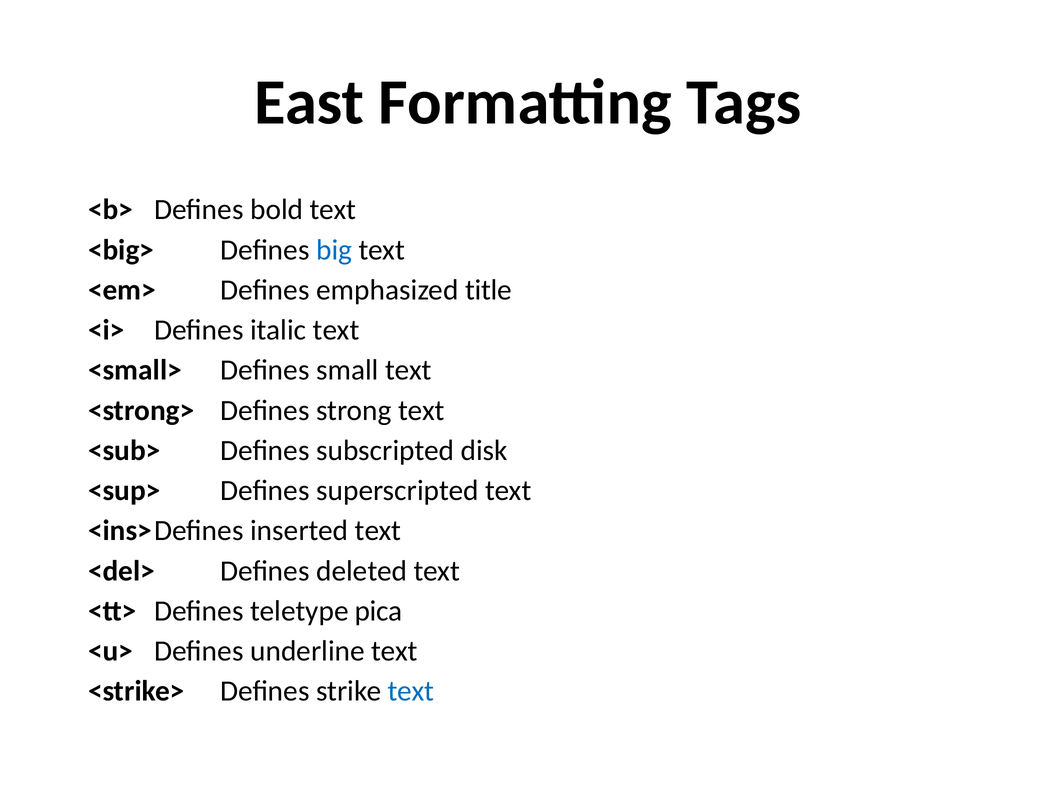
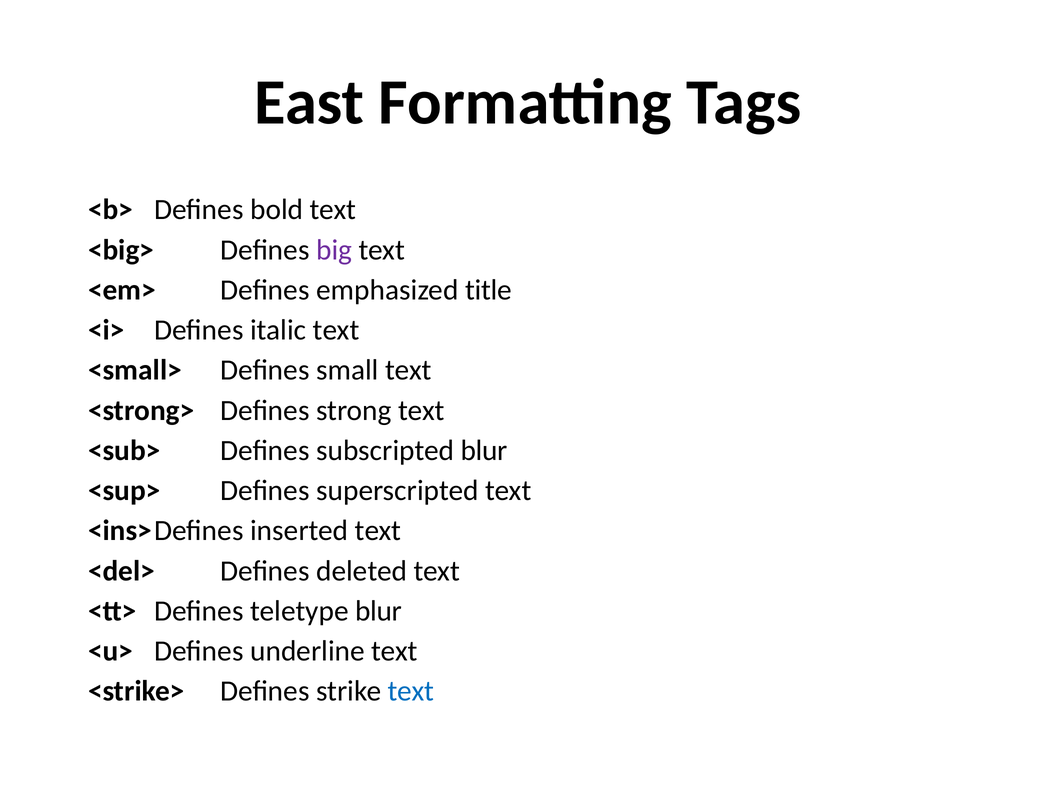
big colour: blue -> purple
subscripted disk: disk -> blur
teletype pica: pica -> blur
